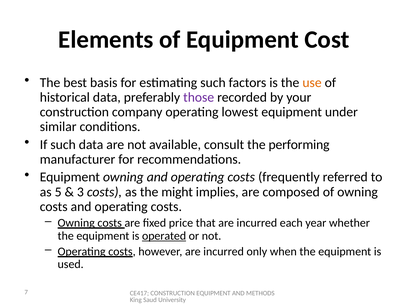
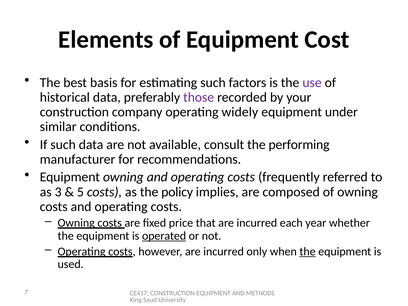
use colour: orange -> purple
lowest: lowest -> widely
5: 5 -> 3
3: 3 -> 5
might: might -> policy
the at (308, 251) underline: none -> present
